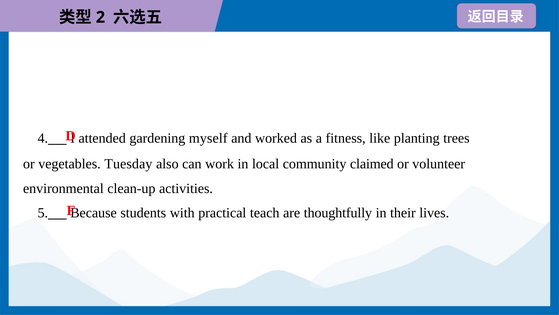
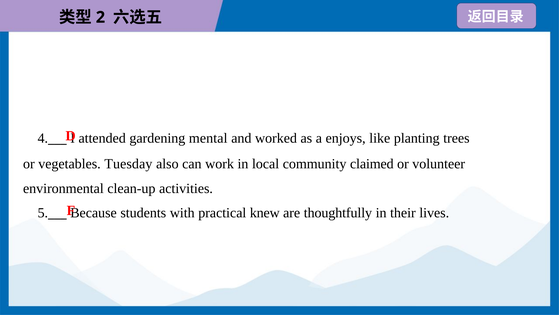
myself: myself -> mental
fitness: fitness -> enjoys
teach: teach -> knew
